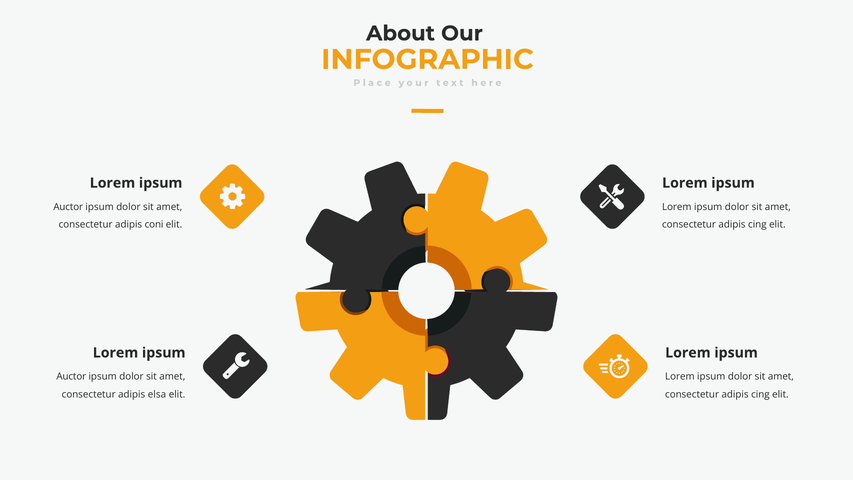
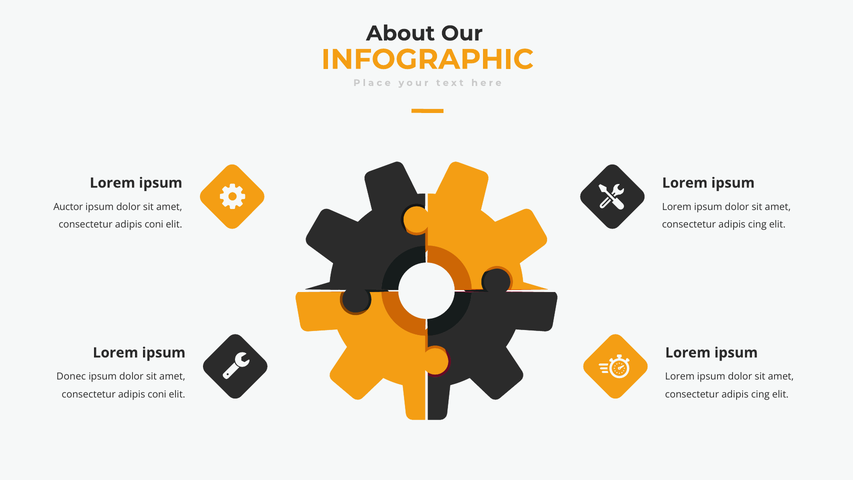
Auctor at (71, 377): Auctor -> Donec
elsa at (157, 394): elsa -> coni
